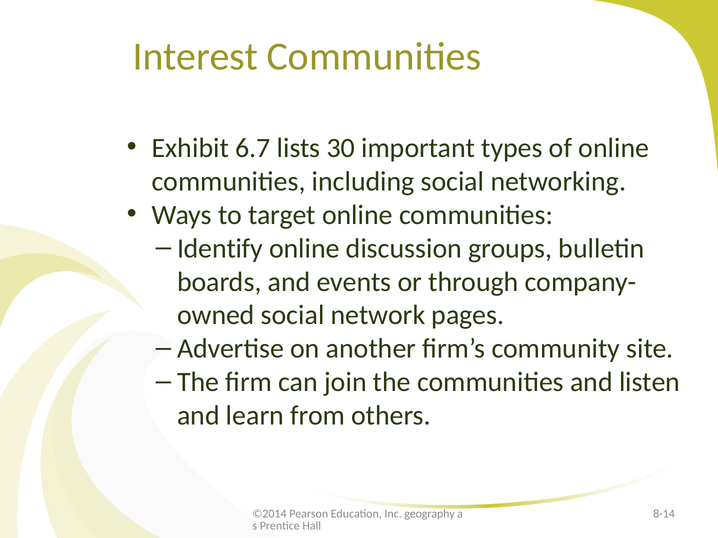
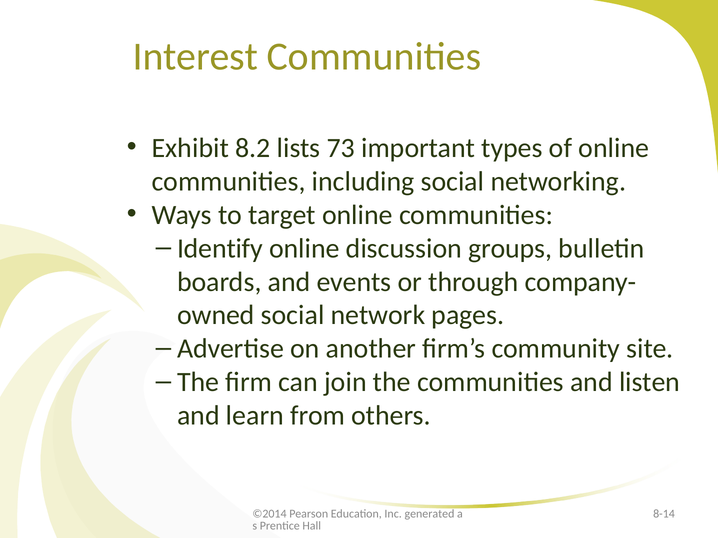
6.7: 6.7 -> 8.2
30: 30 -> 73
geography: geography -> generated
